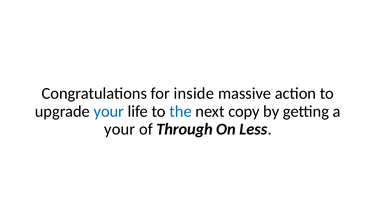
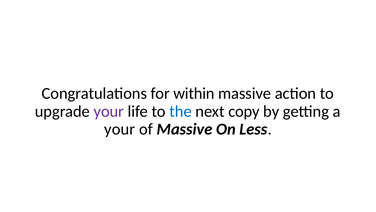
inside: inside -> within
your at (109, 111) colour: blue -> purple
of Through: Through -> Massive
